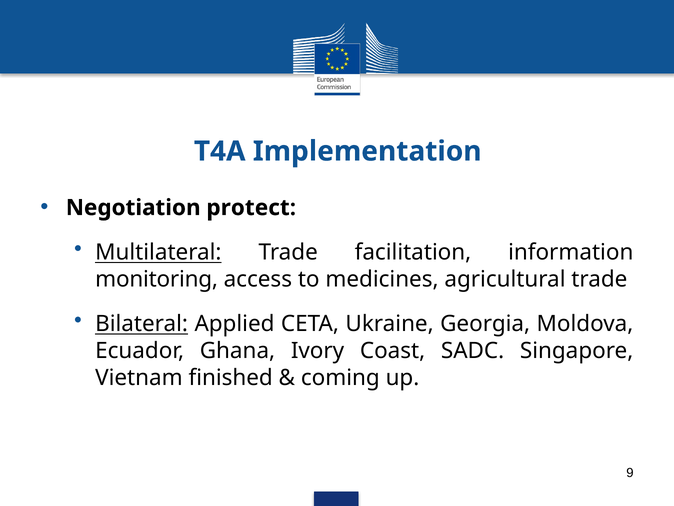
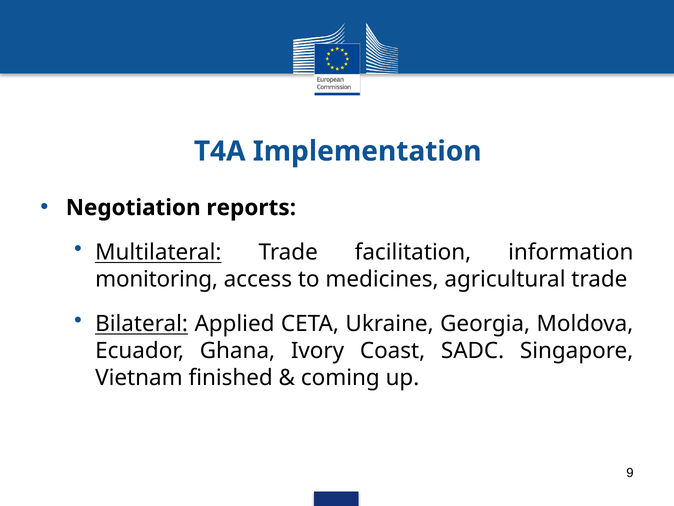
protect: protect -> reports
